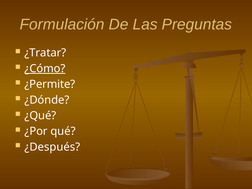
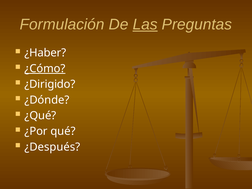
Las underline: none -> present
¿Tratar: ¿Tratar -> ¿Haber
¿Permite: ¿Permite -> ¿Dirigido
